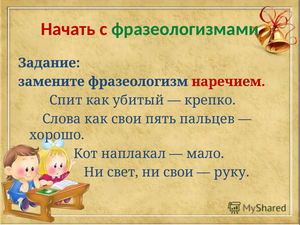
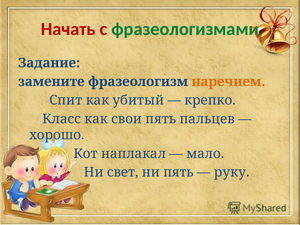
наречием colour: red -> orange
Слова: Слова -> Класс
ни свои: свои -> пять
